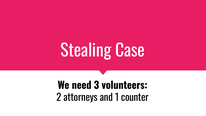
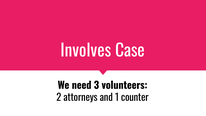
Stealing: Stealing -> Involves
